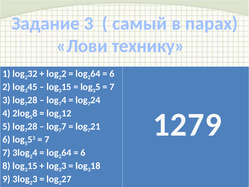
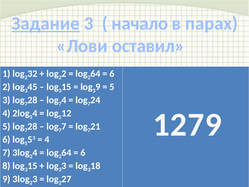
Задание underline: none -> present
самый: самый -> начало
технику: технику -> оставил
3 5: 5 -> 9
7 at (112, 87): 7 -> 5
5 8: 8 -> 4
7 at (47, 139): 7 -> 4
